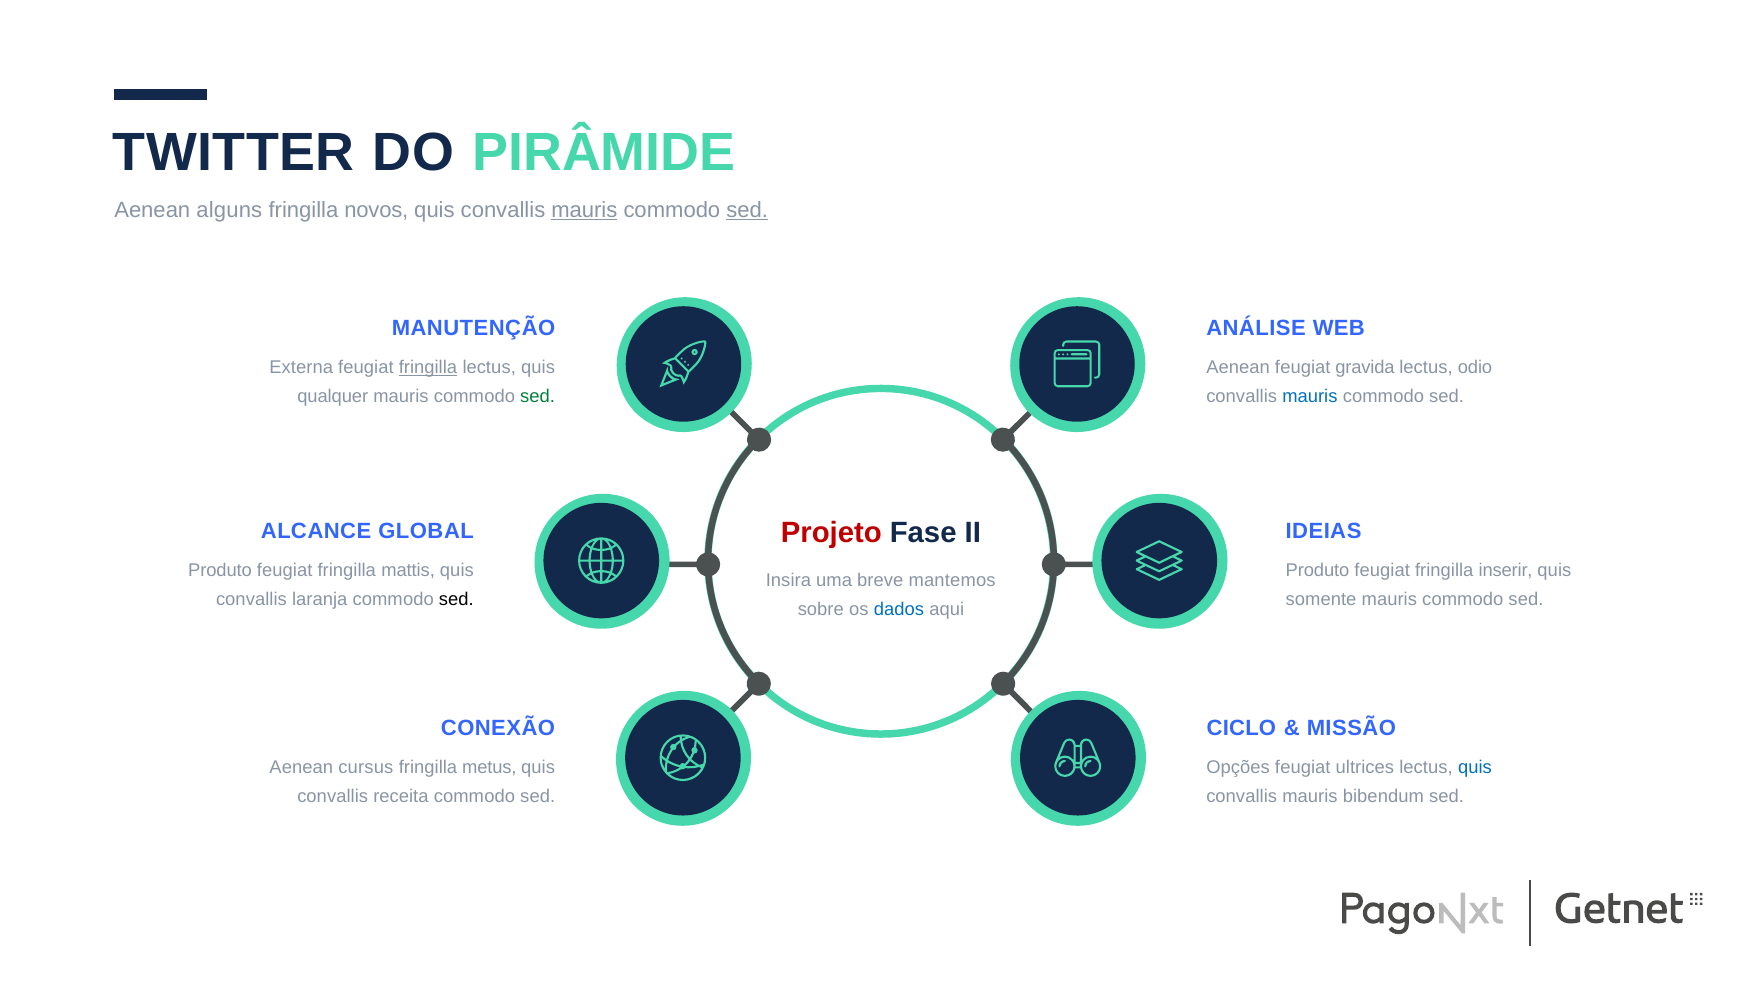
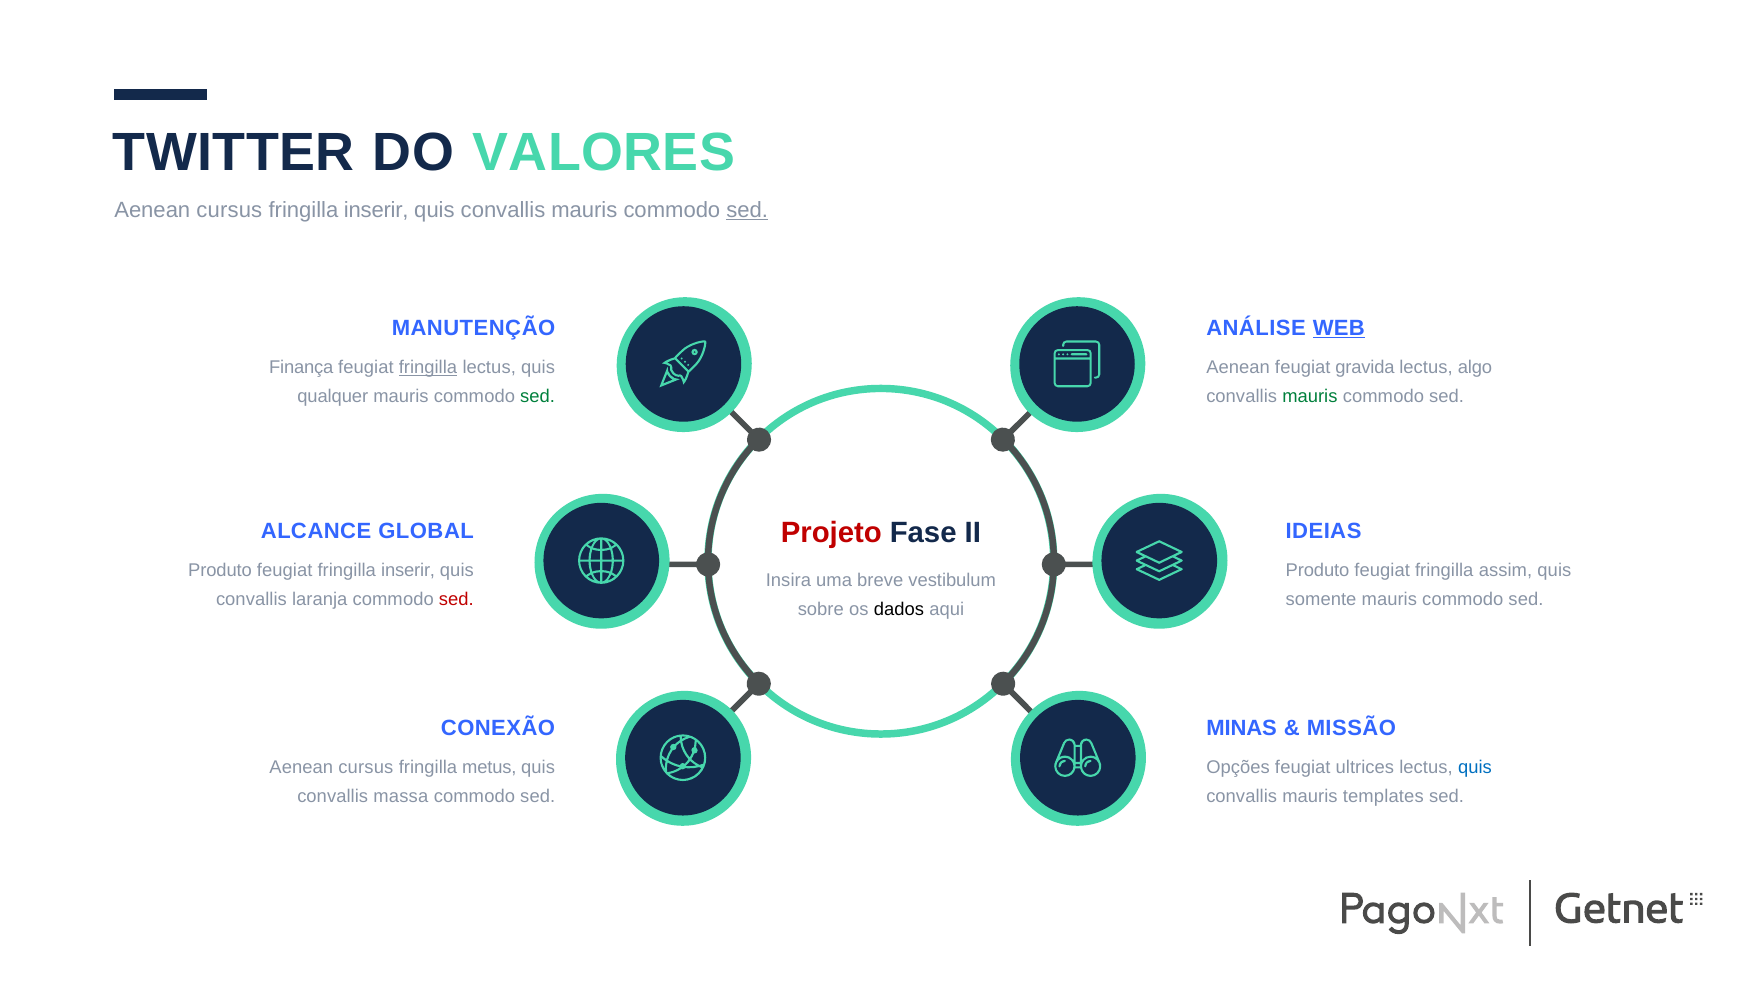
PIRÂMIDE: PIRÂMIDE -> VALORES
alguns at (229, 210): alguns -> cursus
novos at (376, 210): novos -> inserir
mauris at (584, 210) underline: present -> none
WEB underline: none -> present
Externa: Externa -> Finança
odio: odio -> algo
mauris at (1310, 396) colour: blue -> green
feugiat fringilla mattis: mattis -> inserir
inserir: inserir -> assim
mantemos: mantemos -> vestibulum
sed at (456, 600) colour: black -> red
dados colour: blue -> black
CICLO: CICLO -> MINAS
receita: receita -> massa
bibendum: bibendum -> templates
